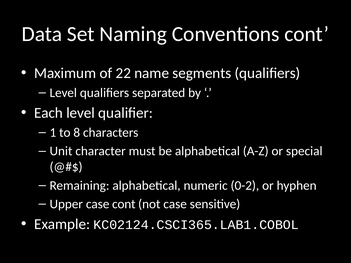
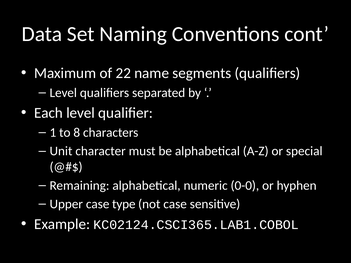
0-2: 0-2 -> 0-0
case cont: cont -> type
